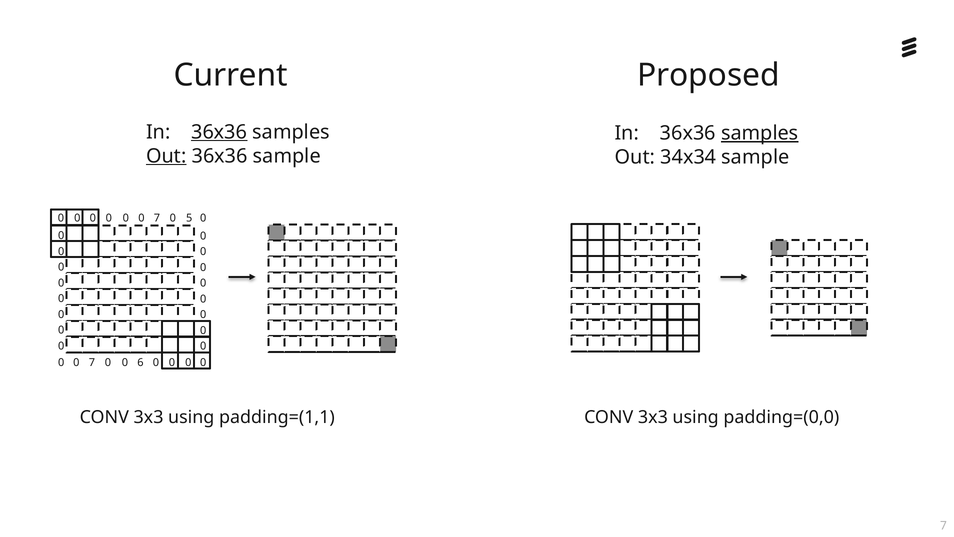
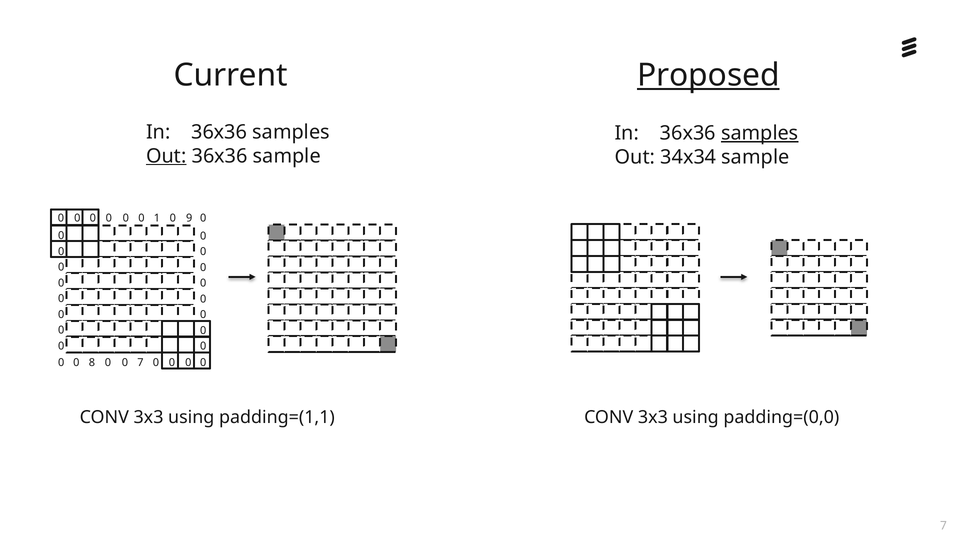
Proposed underline: none -> present
36x36 at (219, 132) underline: present -> none
7 at (157, 218): 7 -> 1
5: 5 -> 9
7 at (92, 362): 7 -> 8
0 6: 6 -> 7
